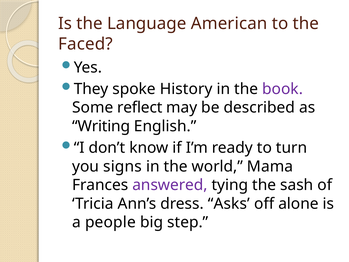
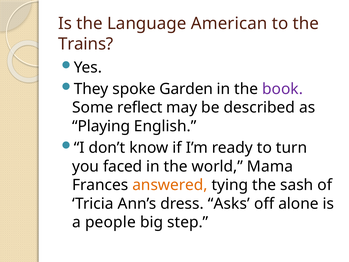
Faced: Faced -> Trains
History: History -> Garden
Writing: Writing -> Playing
signs: signs -> faced
answered colour: purple -> orange
